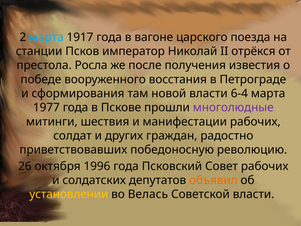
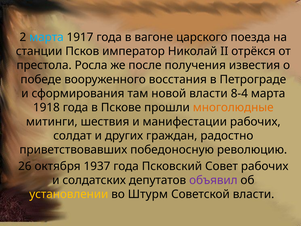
6-4: 6-4 -> 8-4
1977: 1977 -> 1918
многолюдные colour: purple -> orange
1996: 1996 -> 1937
объявил colour: orange -> purple
Велась: Велась -> Штурм
